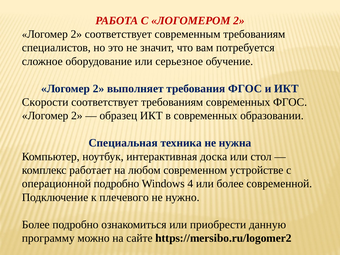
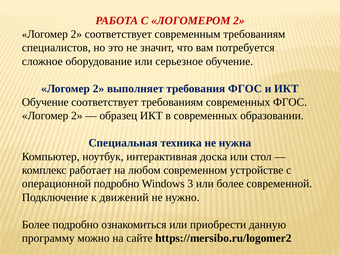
Скорости at (45, 102): Скорости -> Обучение
4: 4 -> 3
плечевого: плечевого -> движений
